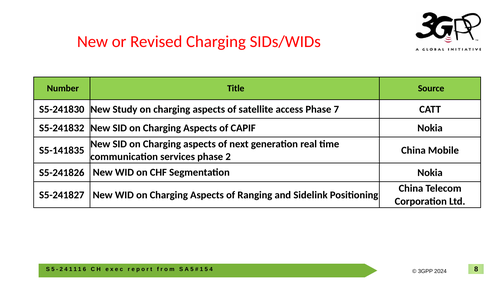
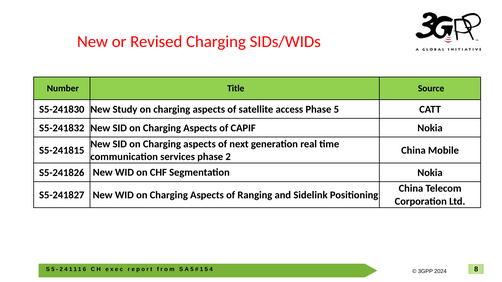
Phase 7: 7 -> 5
S5-141835: S5-141835 -> S5-241815
